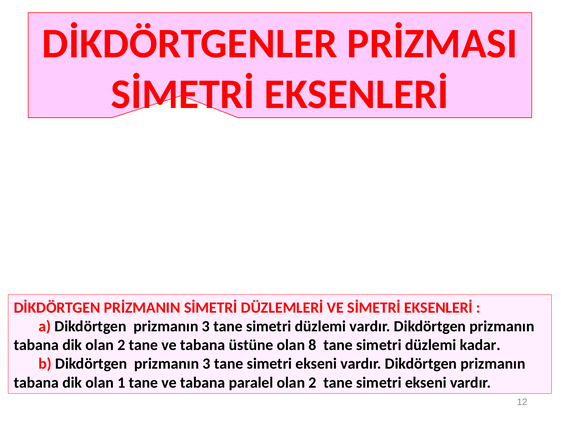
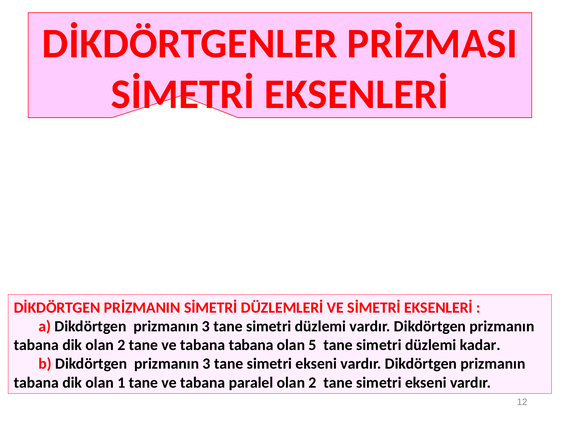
tabana üstüne: üstüne -> tabana
8: 8 -> 5
